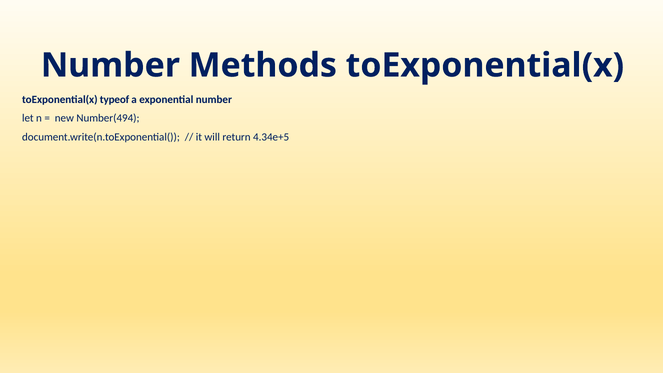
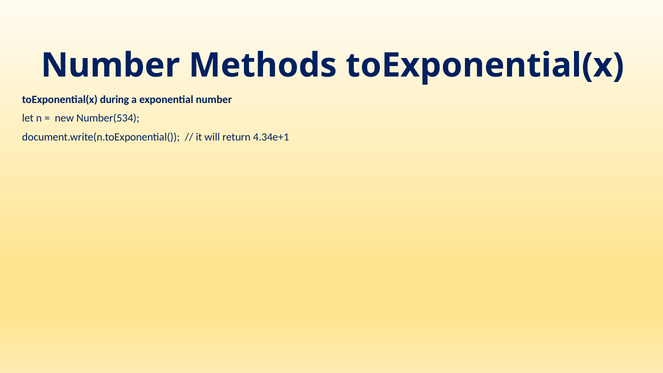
typeof: typeof -> during
Number(494: Number(494 -> Number(534
4.34e+5: 4.34e+5 -> 4.34e+1
